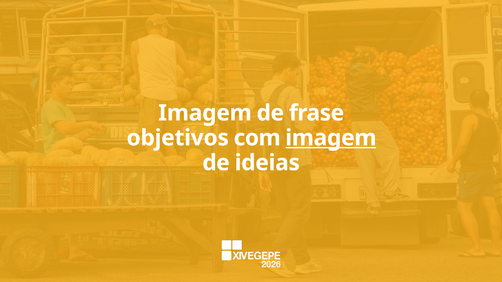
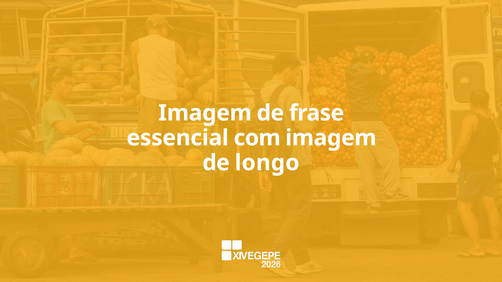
objetivos: objetivos -> essencial
imagem at (331, 138) underline: present -> none
ideias: ideias -> longo
